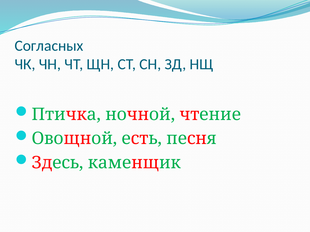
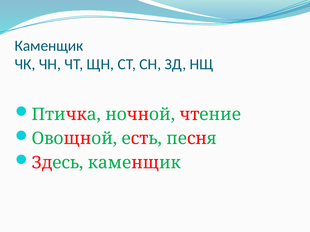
Согласных at (49, 46): Согласных -> Каменщик
